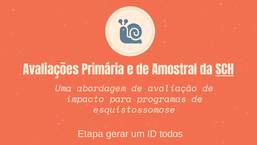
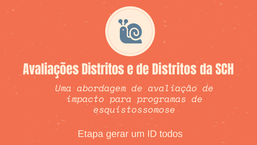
Avaliações Primária: Primária -> Distritos
de Amostral: Amostral -> Distritos
SCH underline: present -> none
